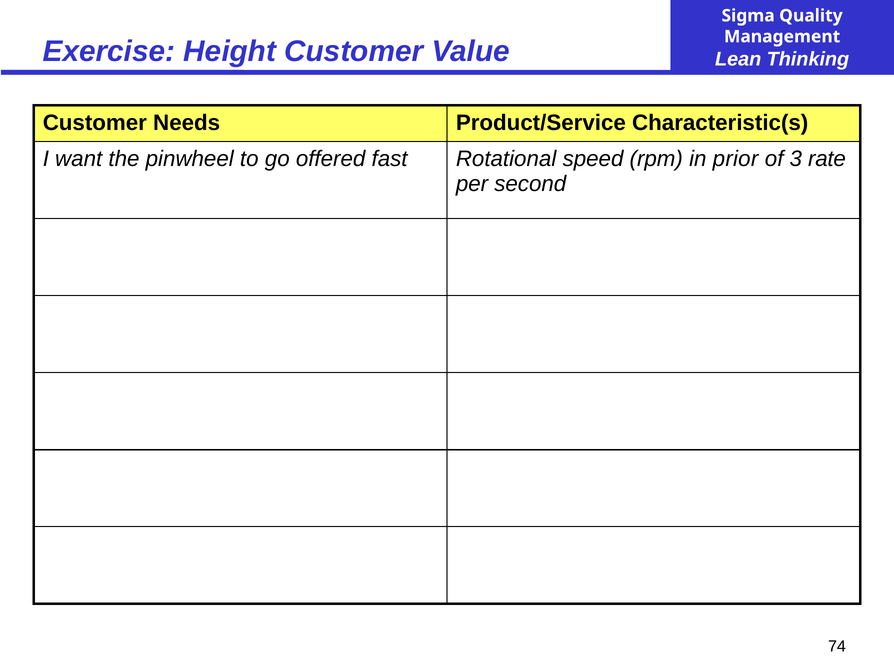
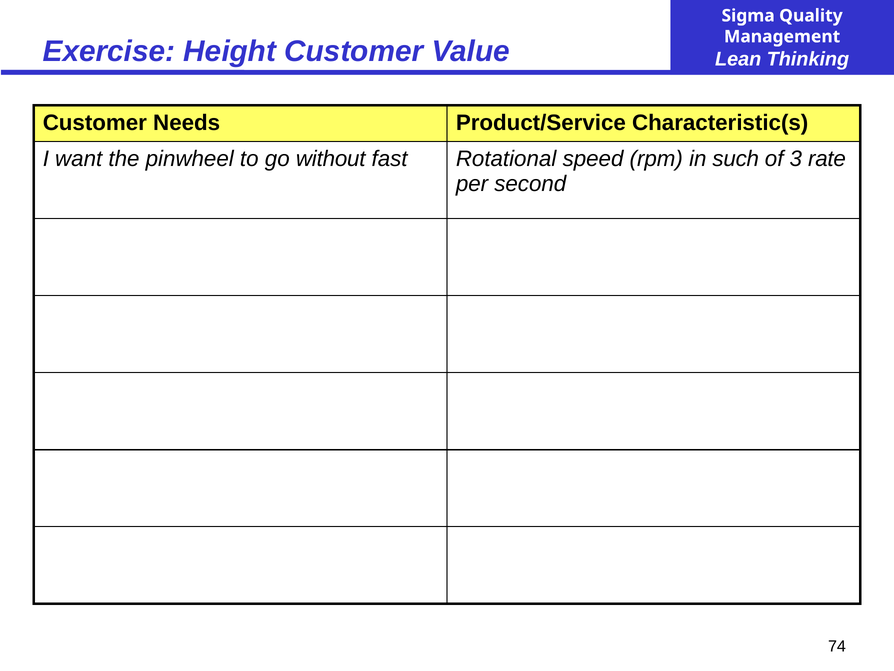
offered: offered -> without
prior: prior -> such
